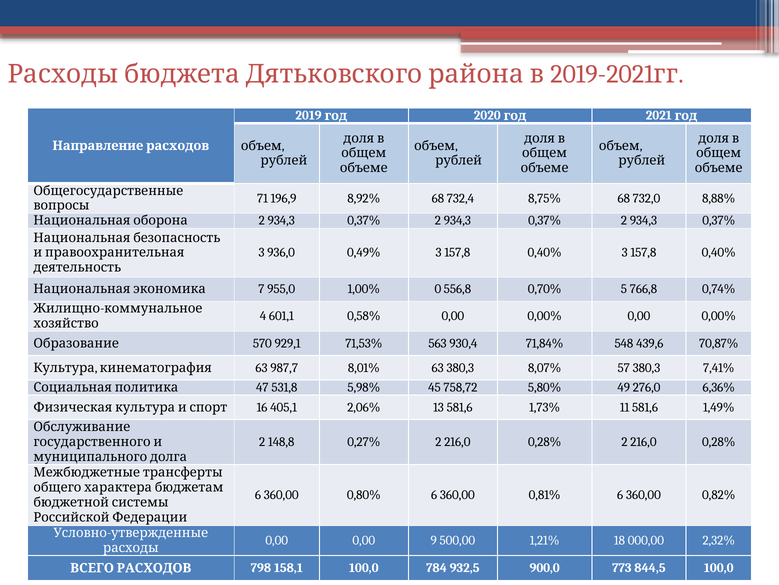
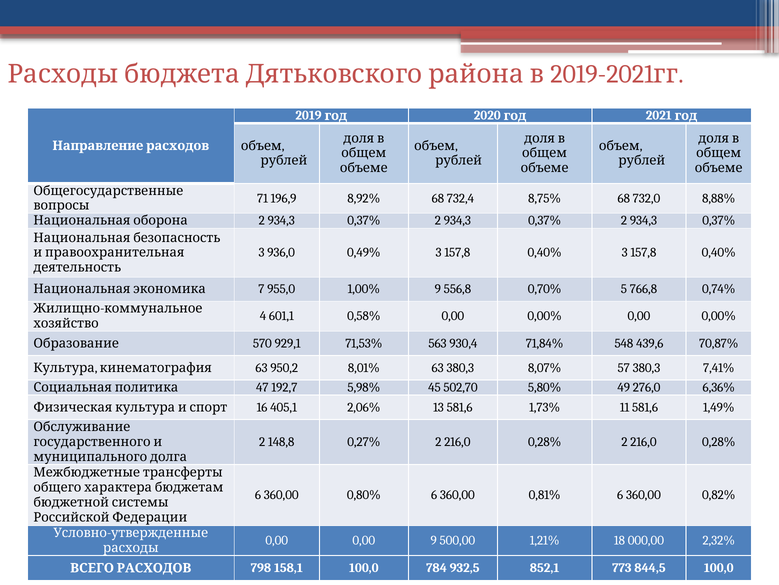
1,00% 0: 0 -> 9
987,7: 987,7 -> 950,2
531,8: 531,8 -> 192,7
758,72: 758,72 -> 502,70
900,0: 900,0 -> 852,1
